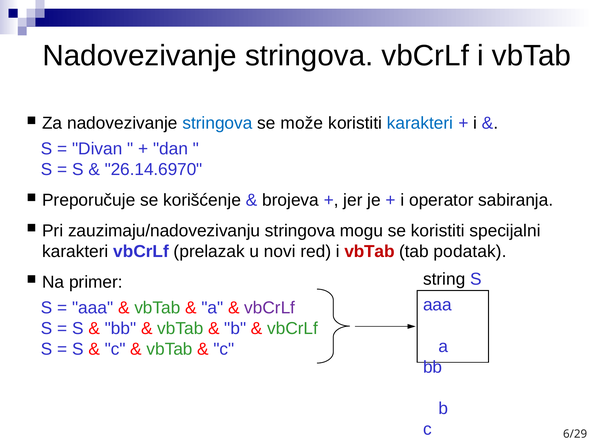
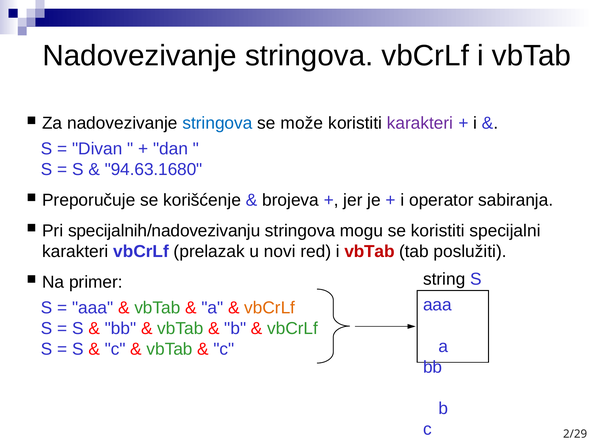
karakteri at (420, 123) colour: blue -> purple
26.14.6970: 26.14.6970 -> 94.63.1680
zauzimaju/nadovezivanju: zauzimaju/nadovezivanju -> specijalnih/nadovezivanju
podatak: podatak -> poslužiti
vbCrLf at (270, 308) colour: purple -> orange
6/29: 6/29 -> 2/29
